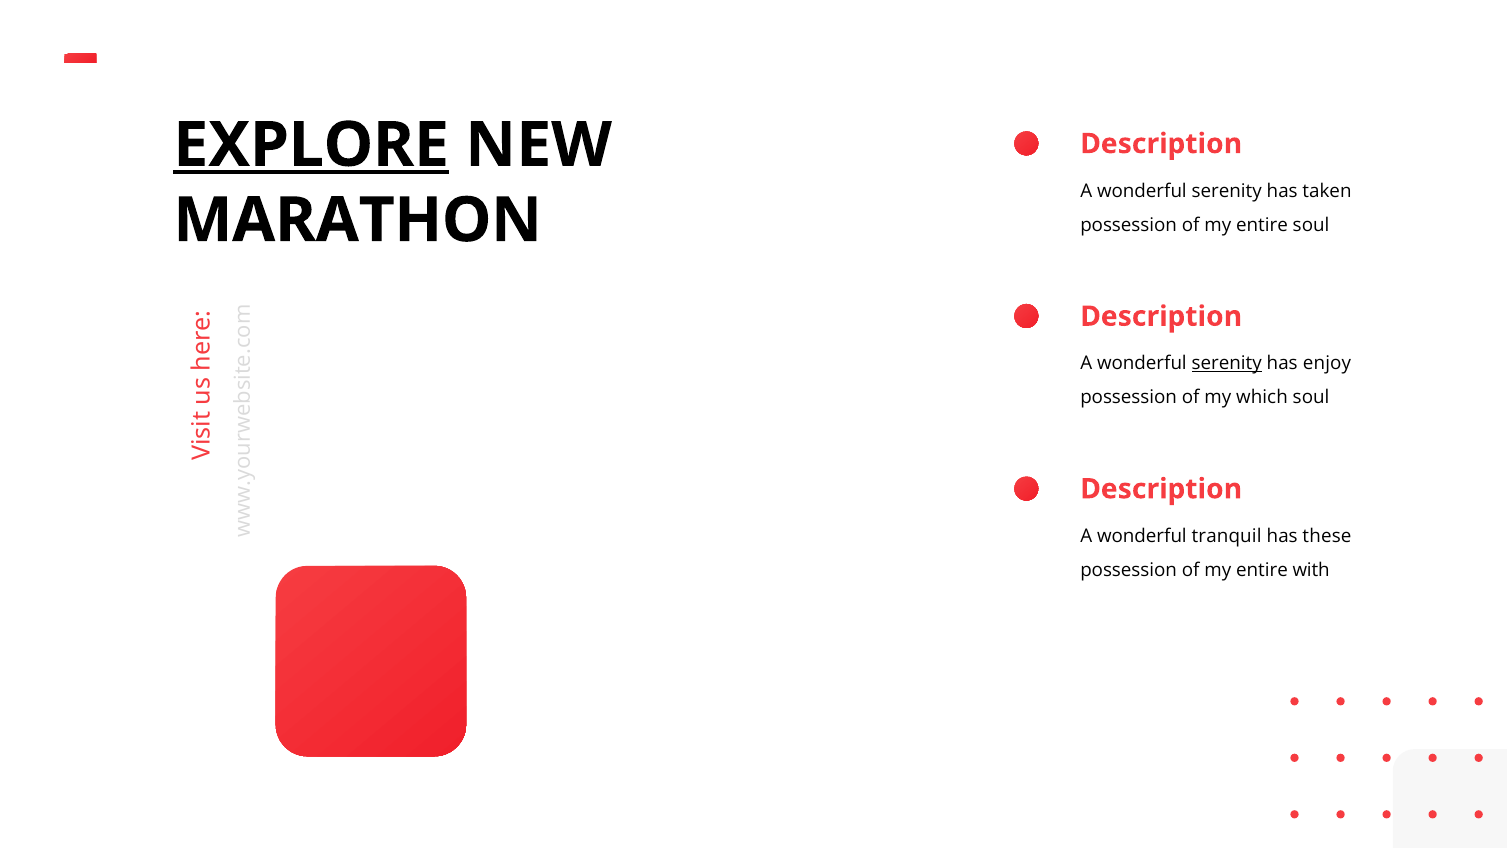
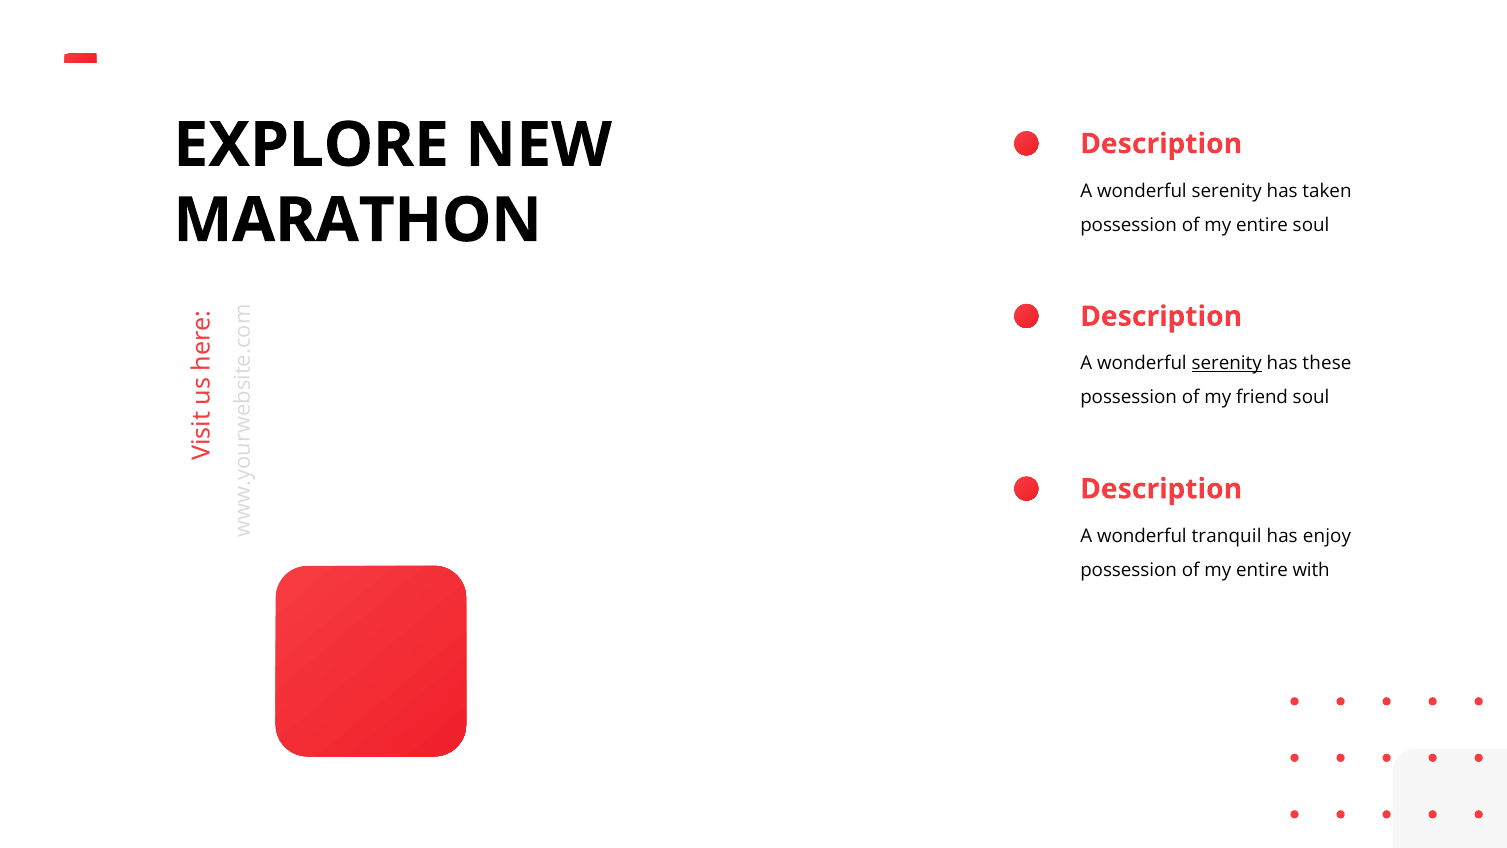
EXPLORE underline: present -> none
enjoy: enjoy -> these
which: which -> friend
these: these -> enjoy
